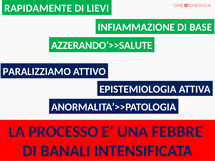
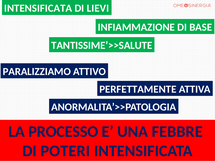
RAPIDAMENTE at (38, 8): RAPIDAMENTE -> INTENSIFICATA
AZZERANDO’>>SALUTE: AZZERANDO’>>SALUTE -> TANTISSIME’>>SALUTE
EPISTEMIOLOGIA: EPISTEMIOLOGIA -> PERFETTAMENTE
BANALI: BANALI -> POTERI
